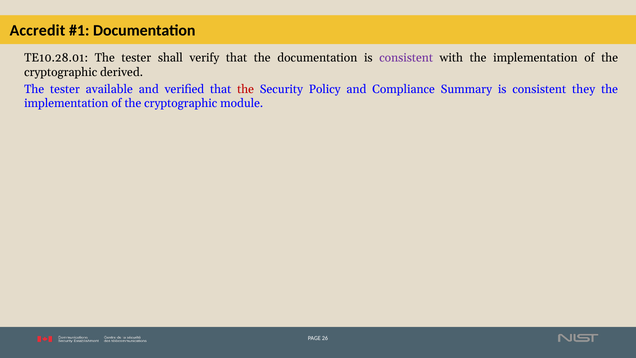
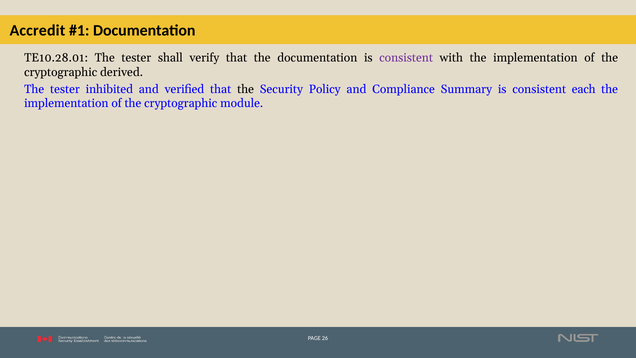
available: available -> inhibited
the at (246, 89) colour: red -> black
they: they -> each
